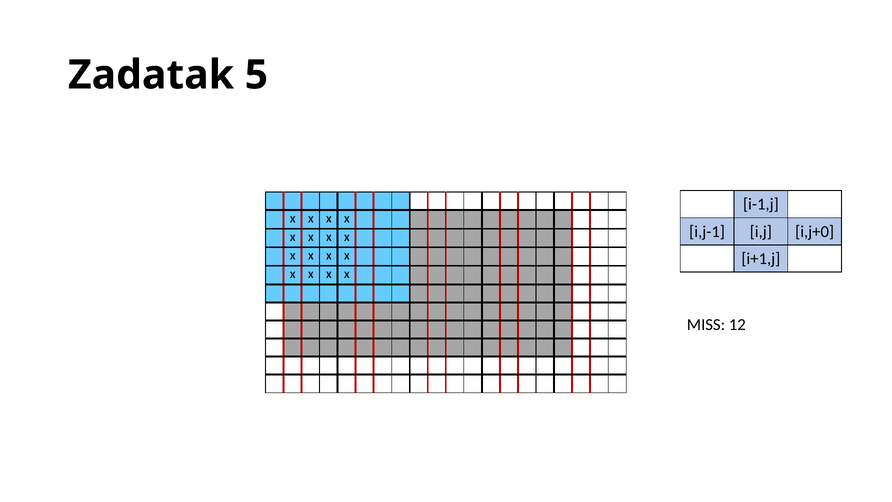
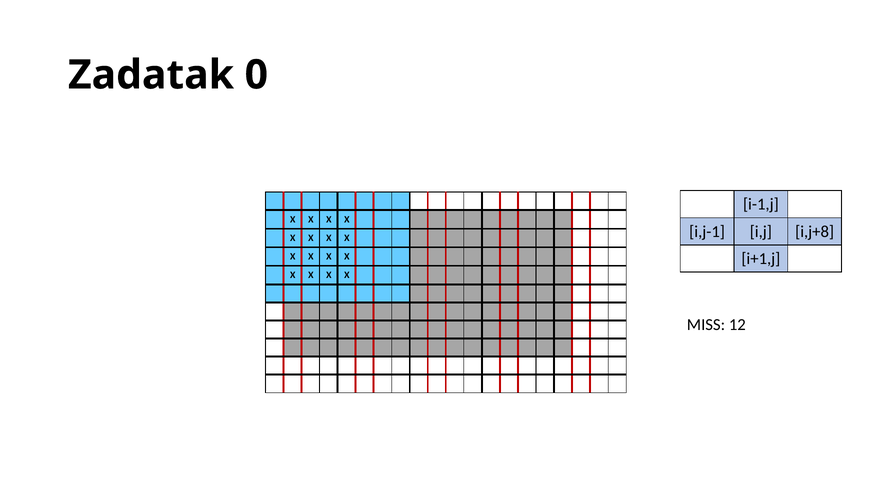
5: 5 -> 0
i,j+0: i,j+0 -> i,j+8
